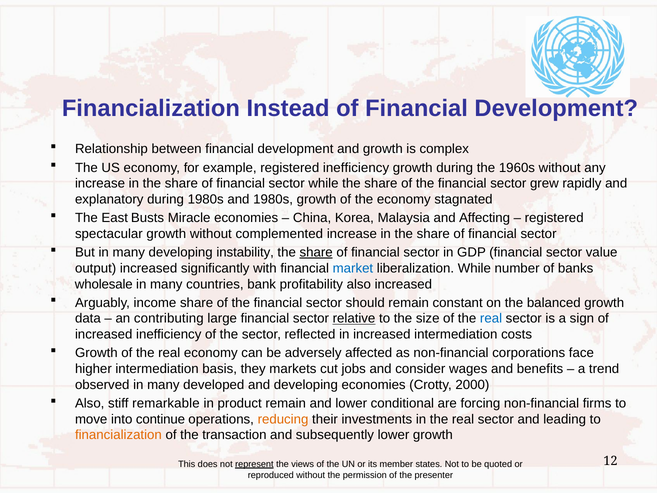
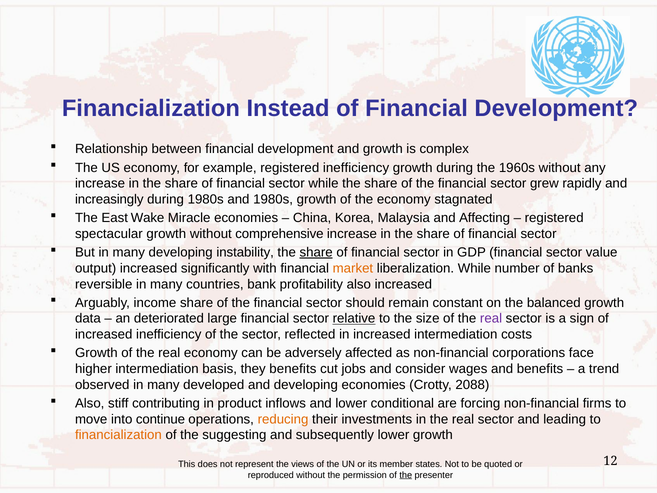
explanatory: explanatory -> increasingly
Busts: Busts -> Wake
complemented: complemented -> comprehensive
market colour: blue -> orange
wholesale: wholesale -> reversible
contributing: contributing -> deteriorated
real at (491, 318) colour: blue -> purple
they markets: markets -> benefits
2000: 2000 -> 2088
remarkable: remarkable -> contributing
product remain: remain -> inflows
transaction: transaction -> suggesting
represent underline: present -> none
the at (406, 475) underline: none -> present
